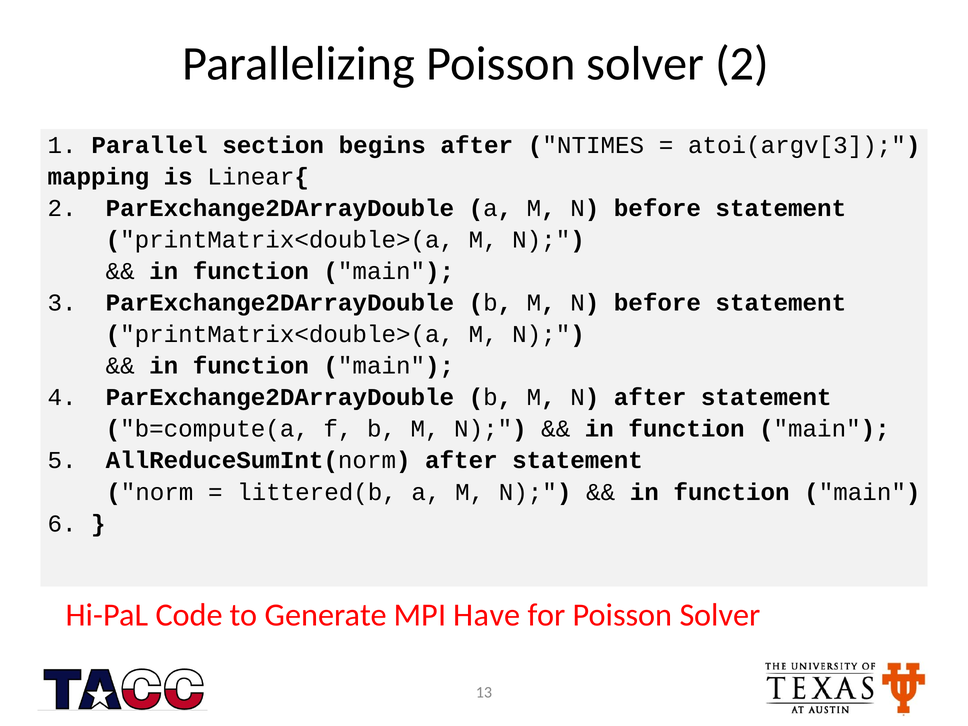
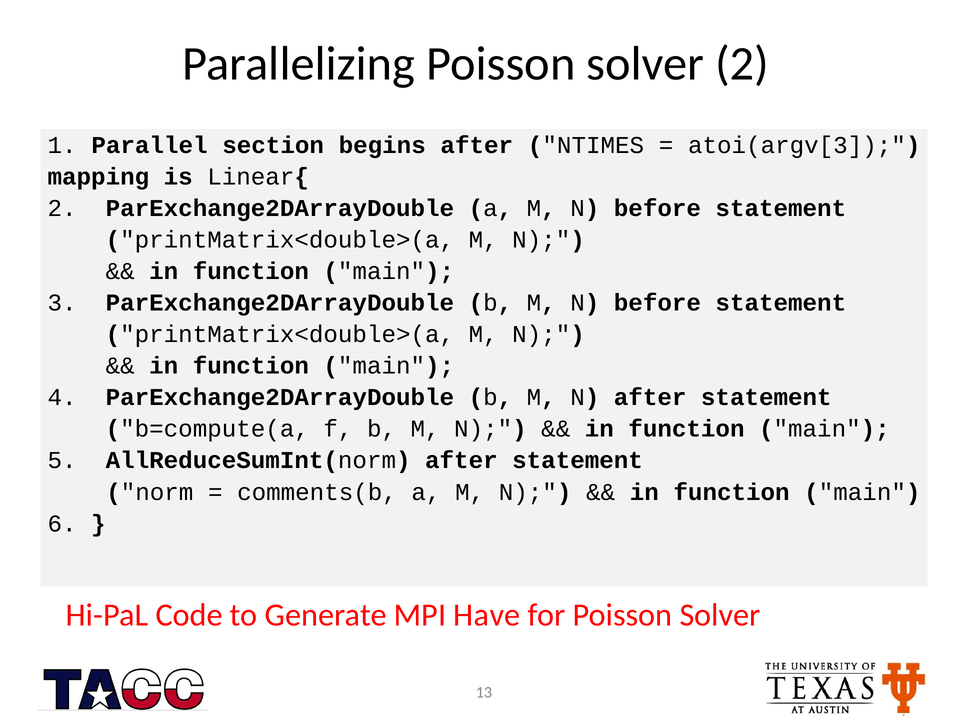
littered(b: littered(b -> comments(b
